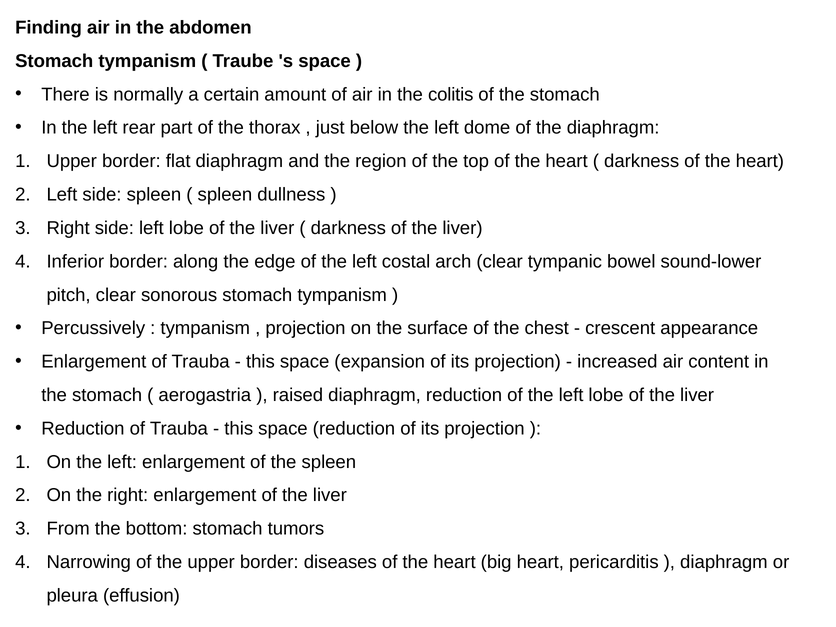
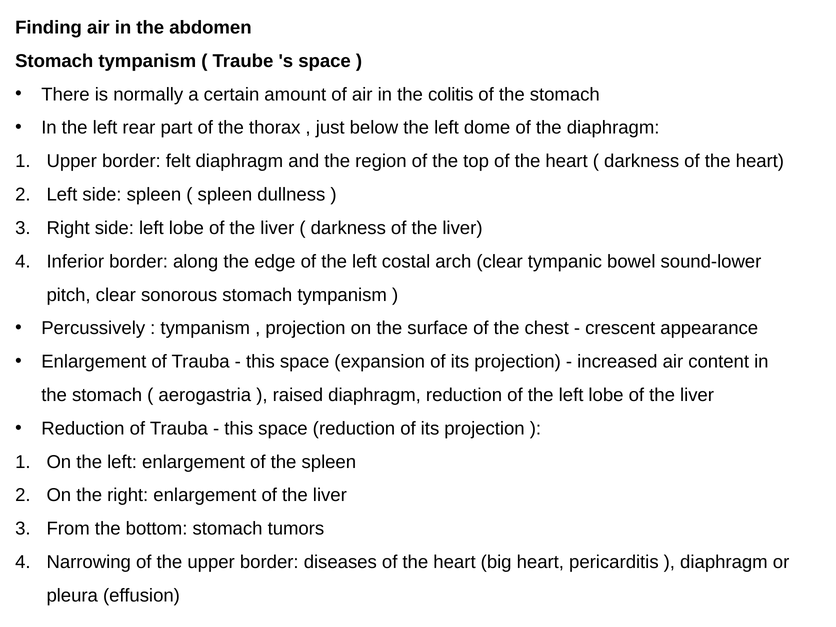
flat: flat -> felt
